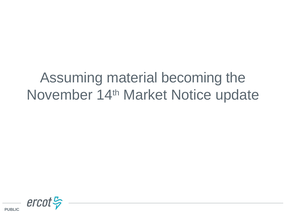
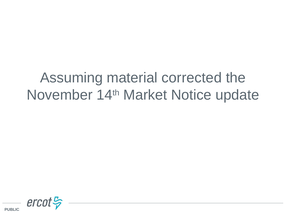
becoming: becoming -> corrected
